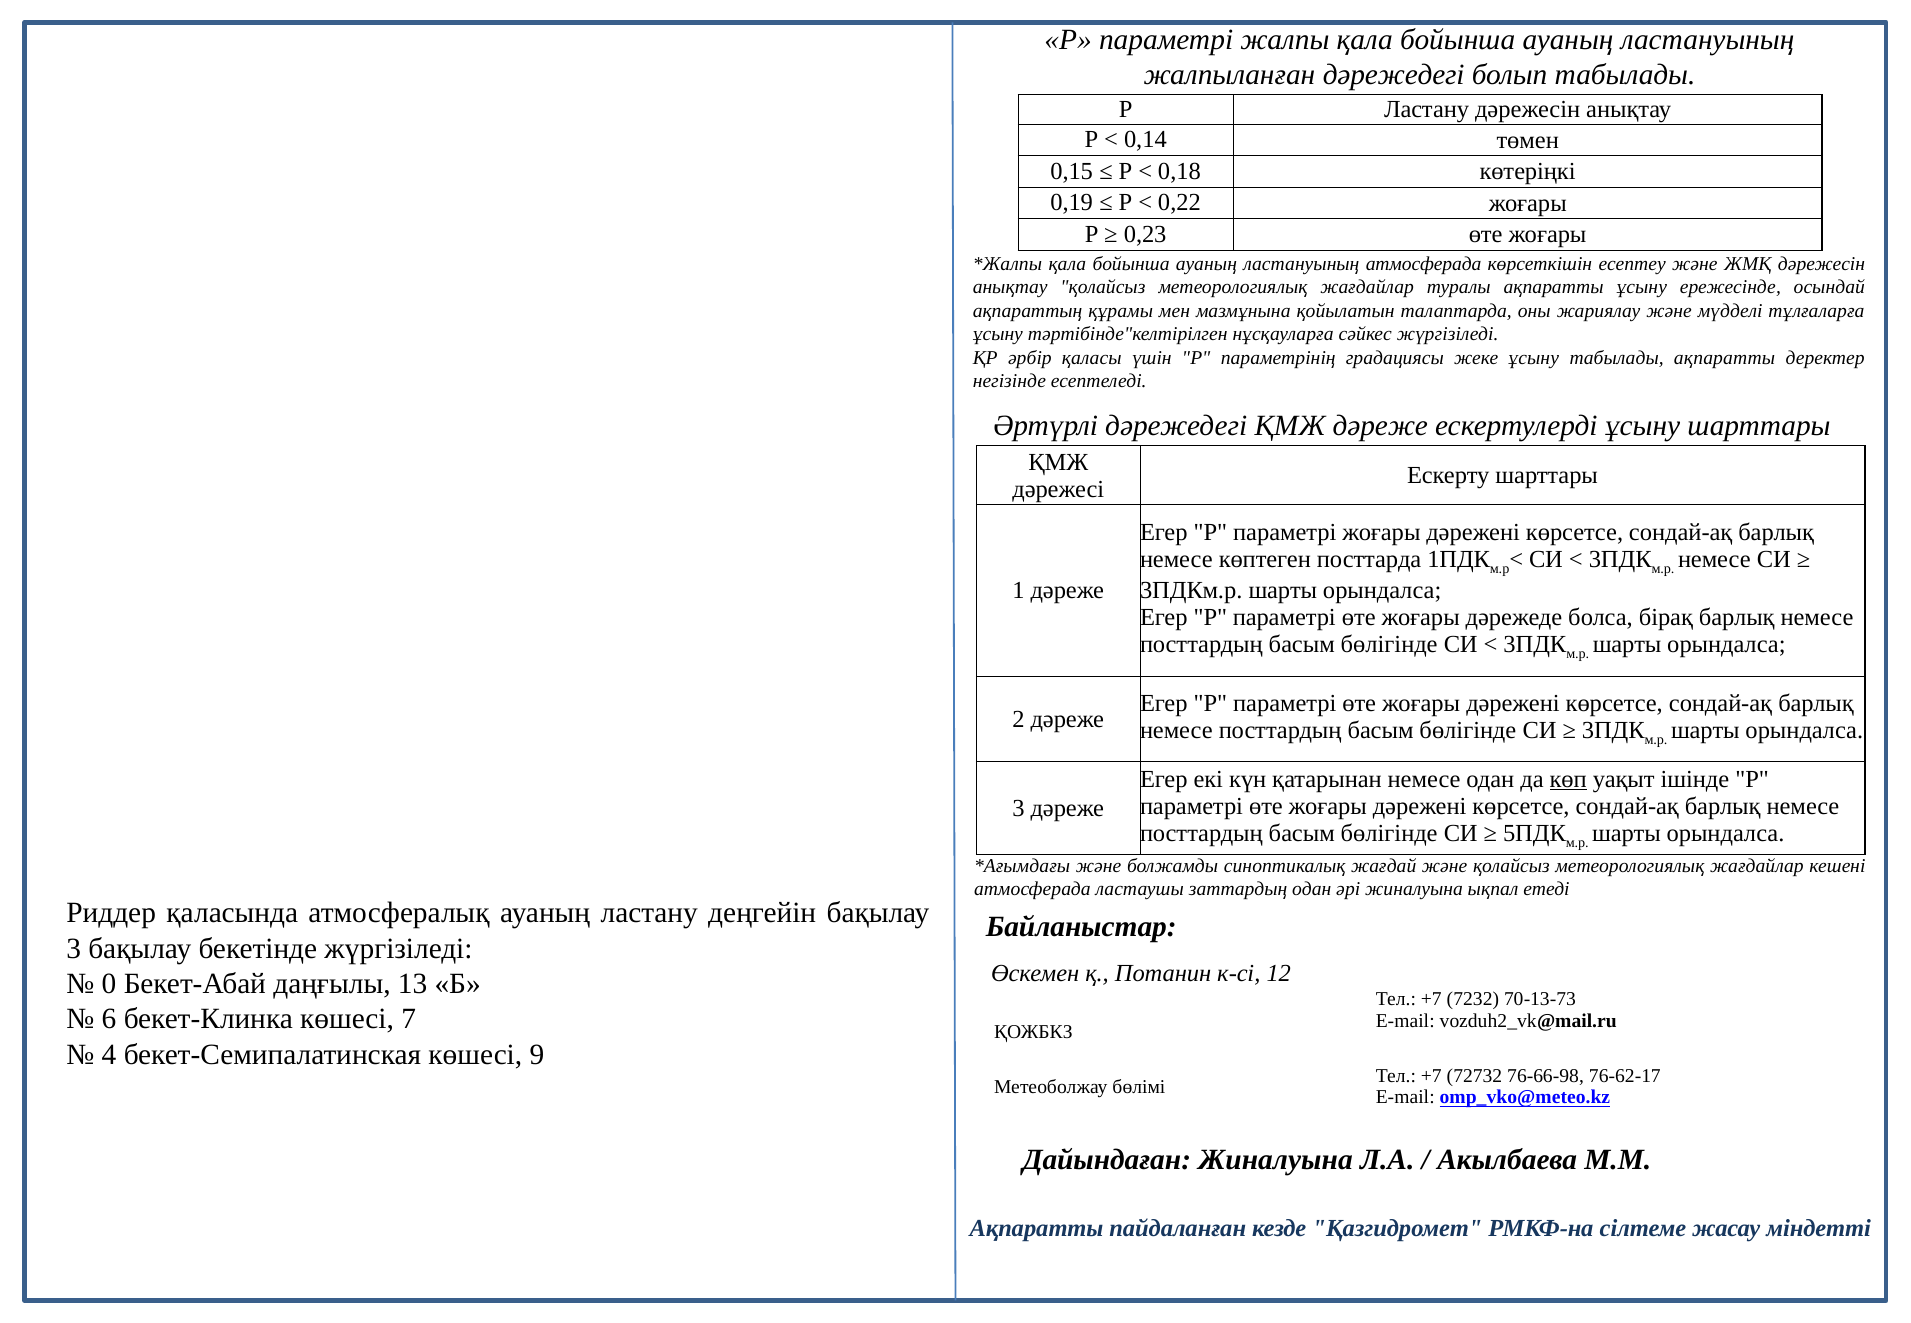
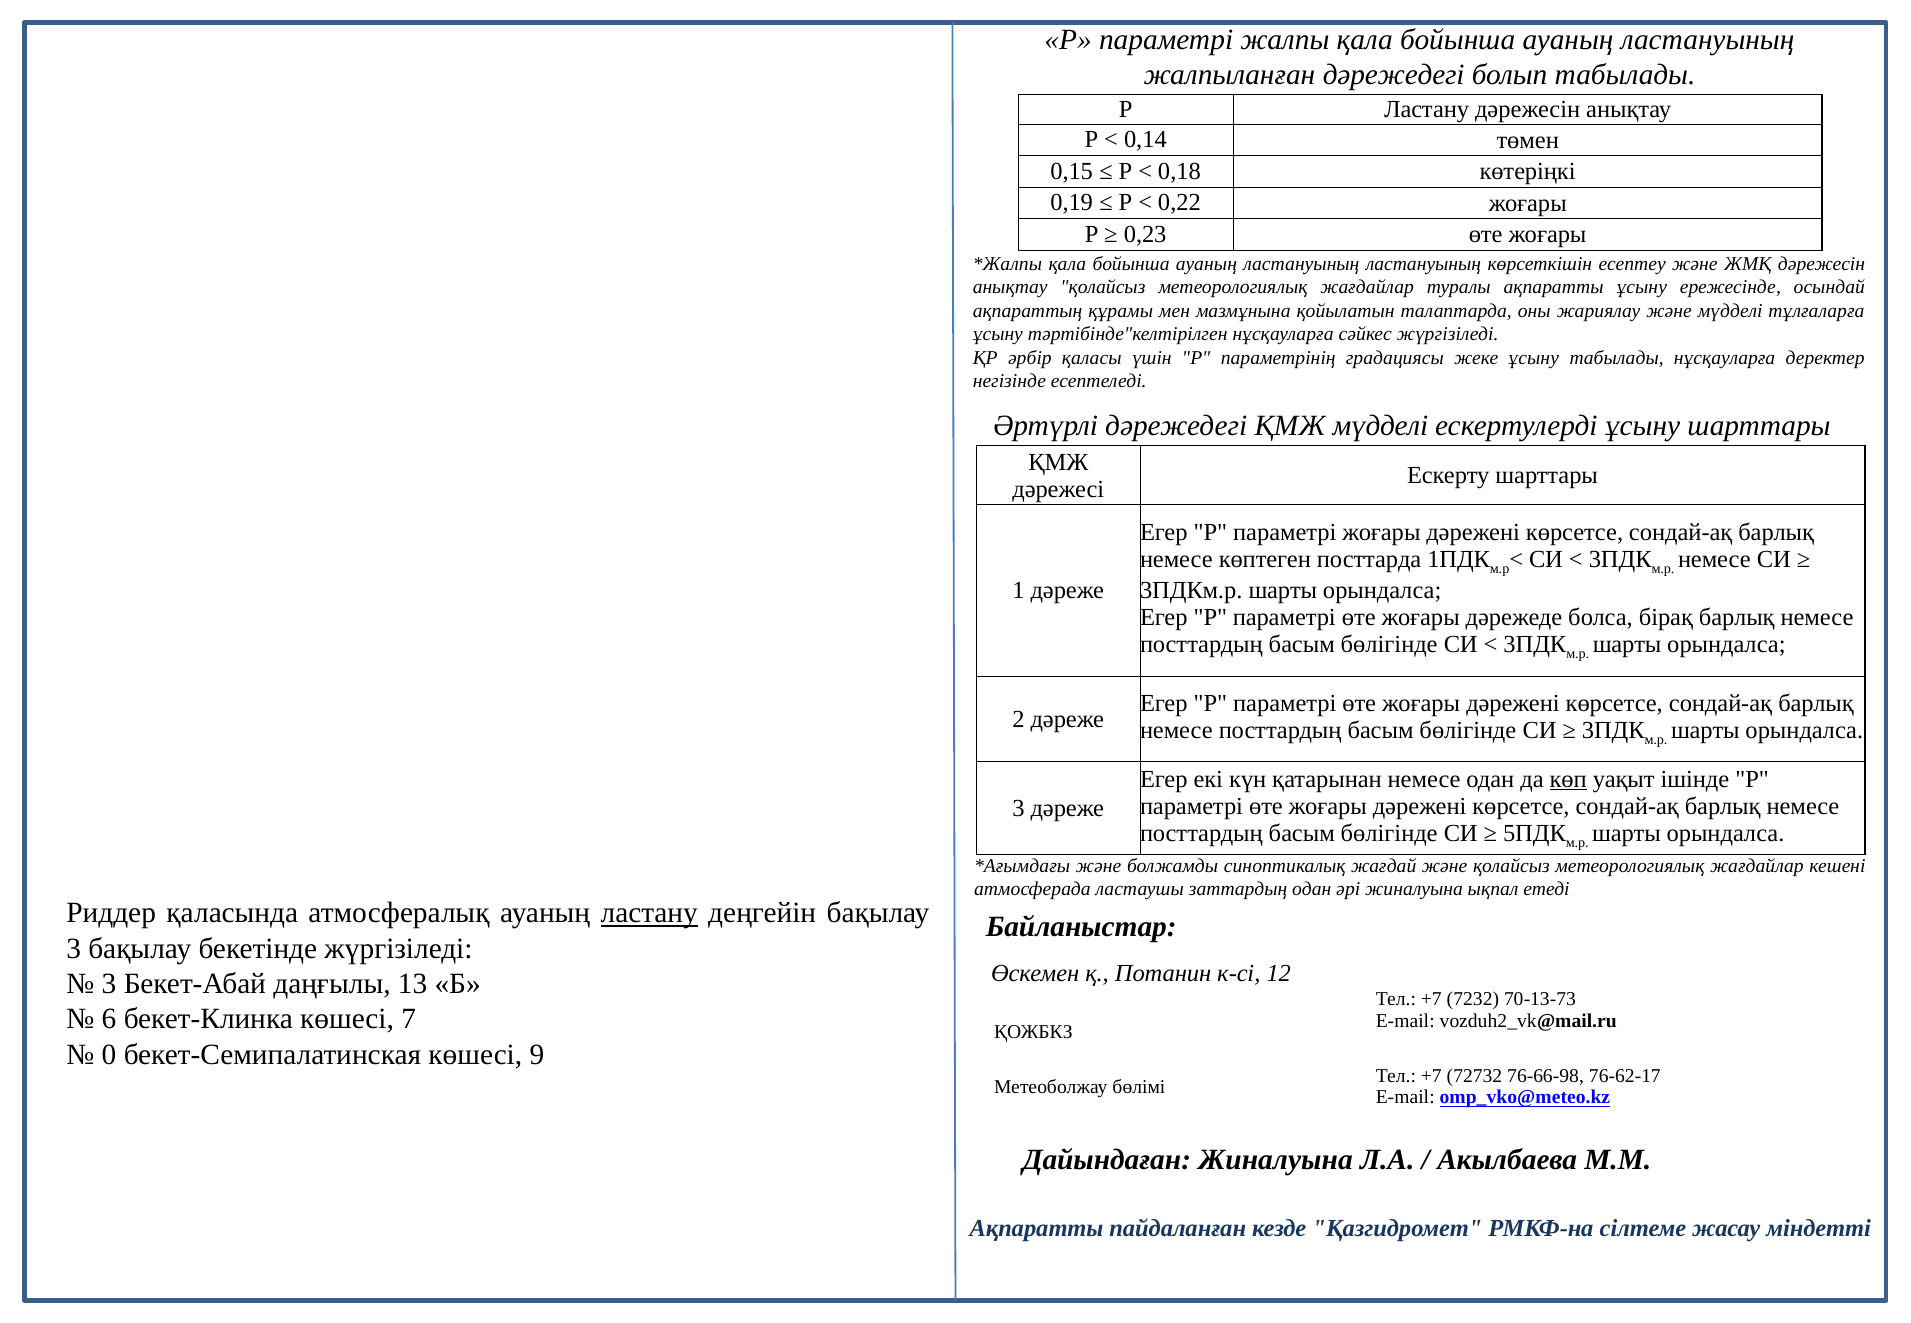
ластануының атмосферада: атмосферада -> ластануының
табылады ақпаратты: ақпаратты -> нұсқауларға
ҚМЖ дәреже: дәреже -> мүдделі
ластану at (649, 913) underline: none -> present
0 at (109, 984): 0 -> 3
4: 4 -> 0
